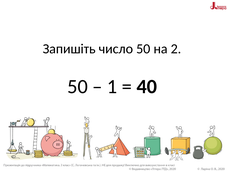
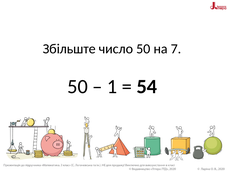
Запишіть: Запишіть -> Збільште
2: 2 -> 7
40: 40 -> 54
